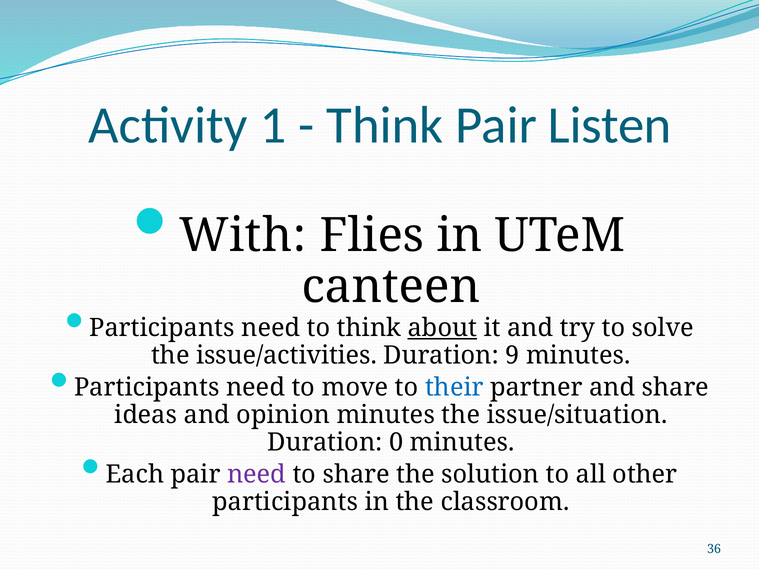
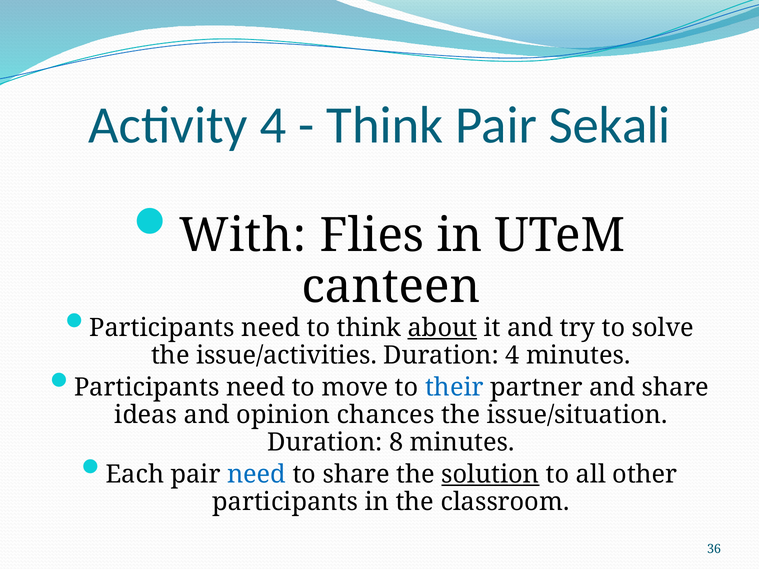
Activity 1: 1 -> 4
Listen: Listen -> Sekali
Duration 9: 9 -> 4
opinion minutes: minutes -> chances
0: 0 -> 8
need at (257, 475) colour: purple -> blue
solution underline: none -> present
